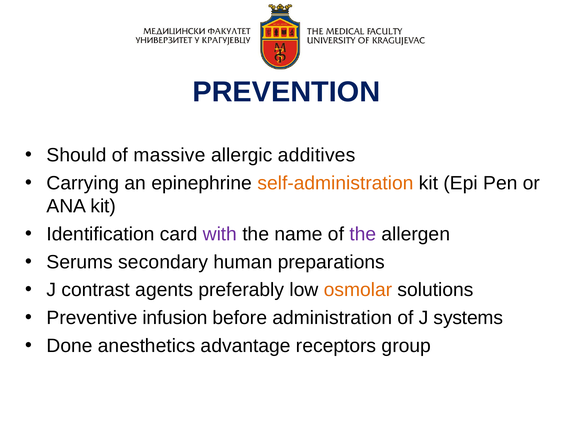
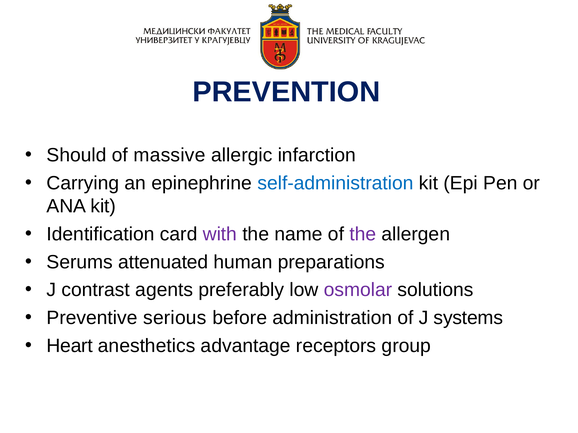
additives: additives -> infarction
self-administration colour: orange -> blue
secondary: secondary -> attenuated
osmolar colour: orange -> purple
infusion: infusion -> serious
Done: Done -> Heart
